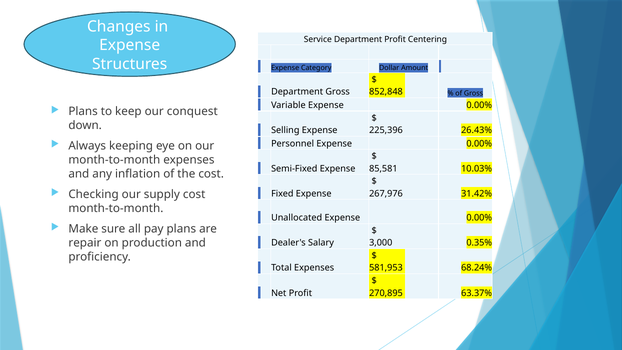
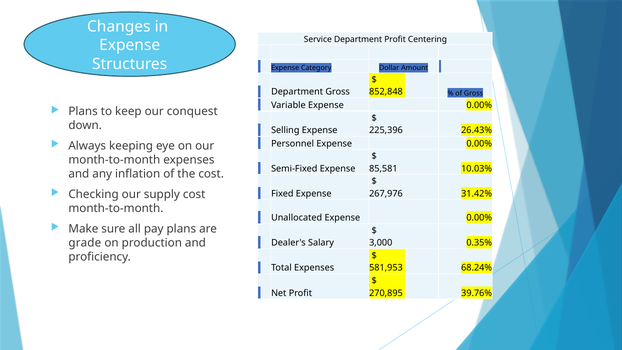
repair: repair -> grade
63.37%: 63.37% -> 39.76%
